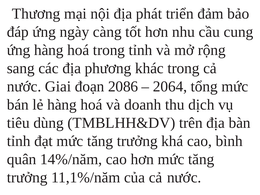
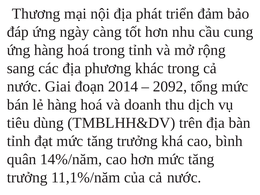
2086: 2086 -> 2014
2064: 2064 -> 2092
